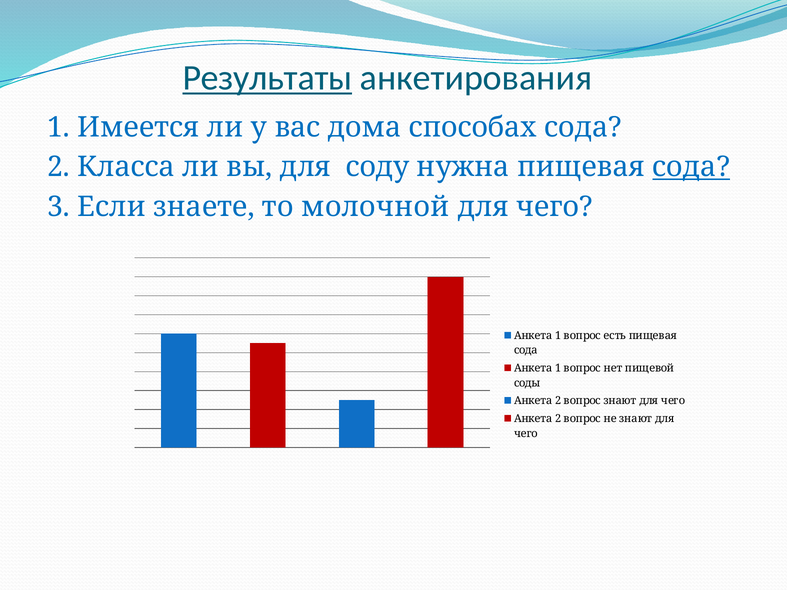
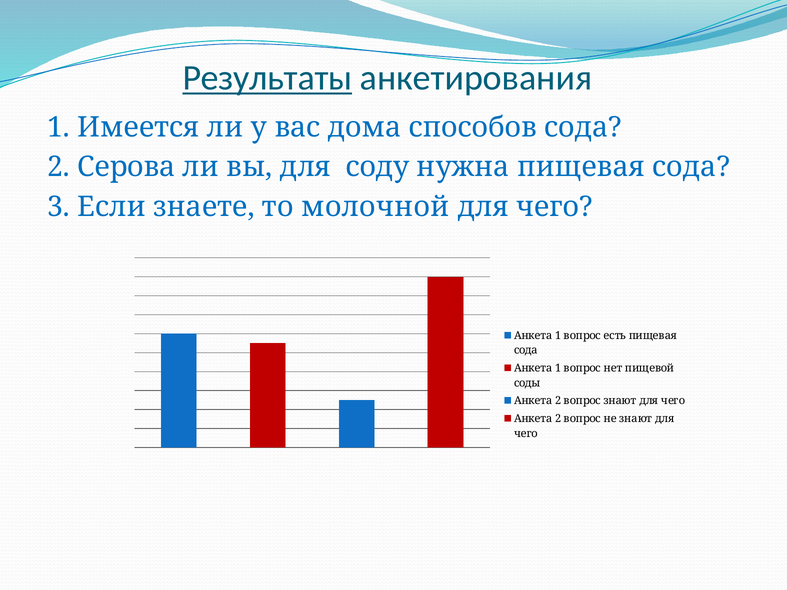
способах: способах -> способов
Класса: Класса -> Серова
сода at (691, 167) underline: present -> none
